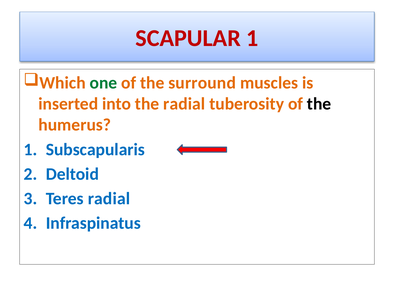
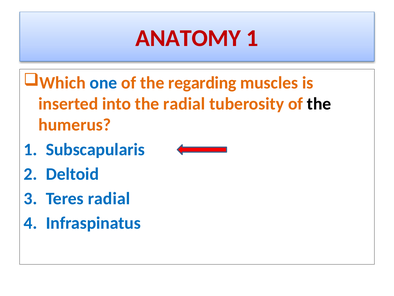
SCAPULAR: SCAPULAR -> ANATOMY
one colour: green -> blue
surround: surround -> regarding
